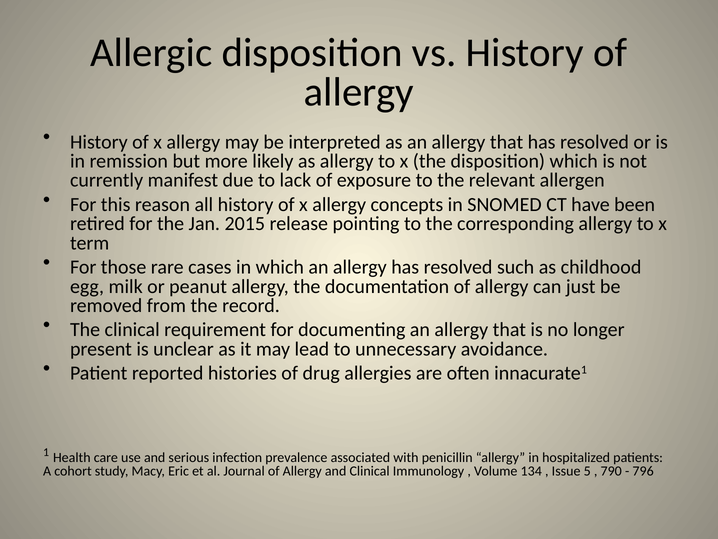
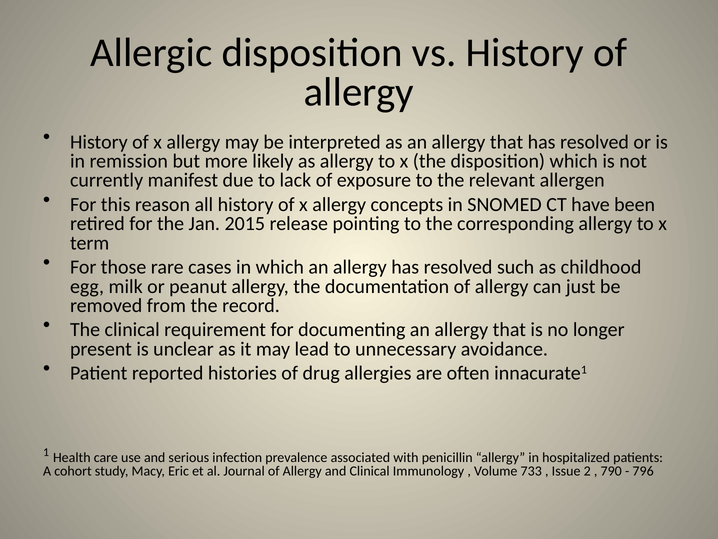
134: 134 -> 733
5: 5 -> 2
